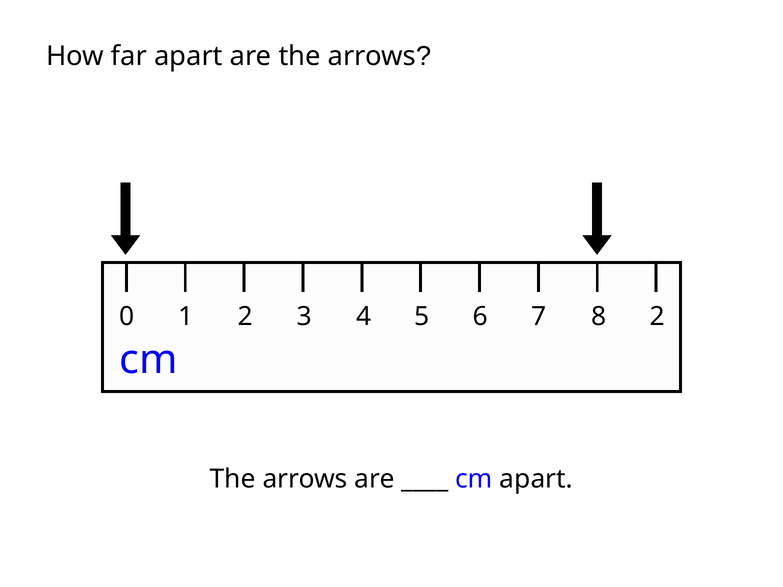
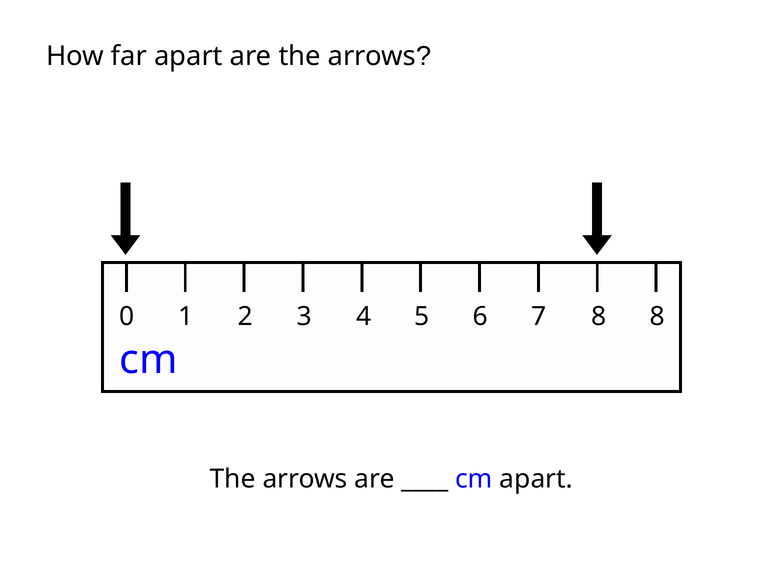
8 2: 2 -> 8
